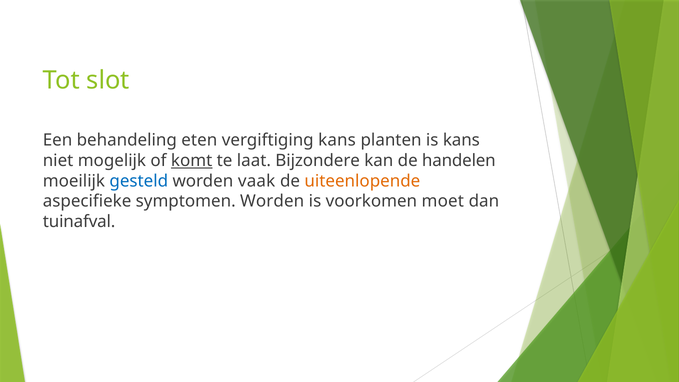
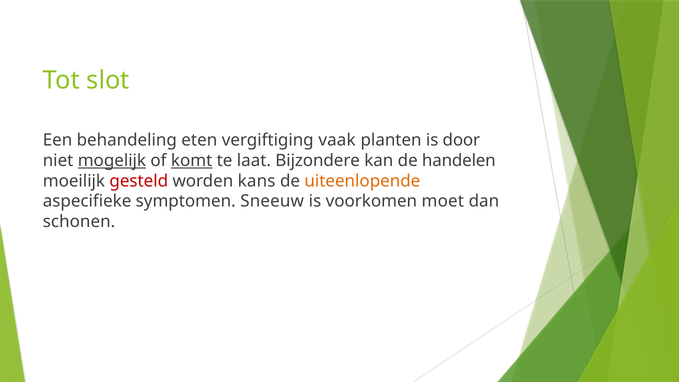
vergiftiging kans: kans -> vaak
is kans: kans -> door
mogelijk underline: none -> present
gesteld colour: blue -> red
vaak: vaak -> kans
symptomen Worden: Worden -> Sneeuw
tuinafval: tuinafval -> schonen
